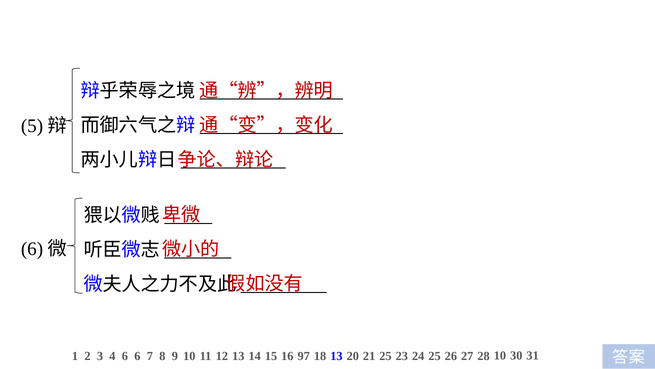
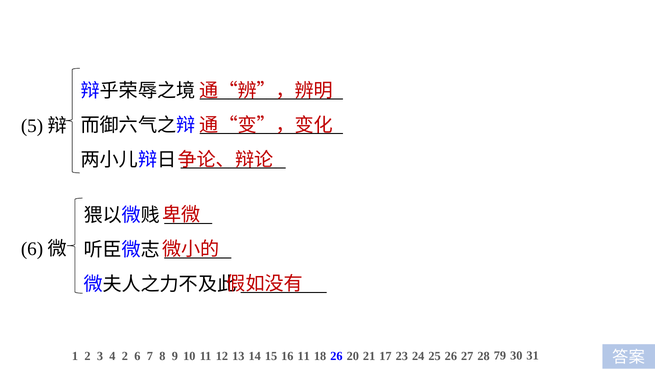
4 6: 6 -> 2
16 97: 97 -> 11
18 13: 13 -> 26
21 25: 25 -> 17
28 10: 10 -> 79
